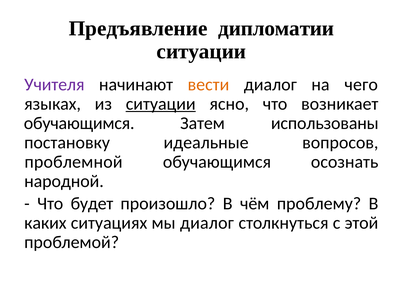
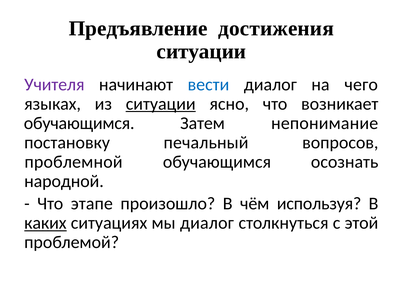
дипломатии: дипломатии -> достижения
вести colour: orange -> blue
использованы: использованы -> непонимание
идеальные: идеальные -> печальный
будет: будет -> этапе
проблему: проблему -> используя
каких underline: none -> present
